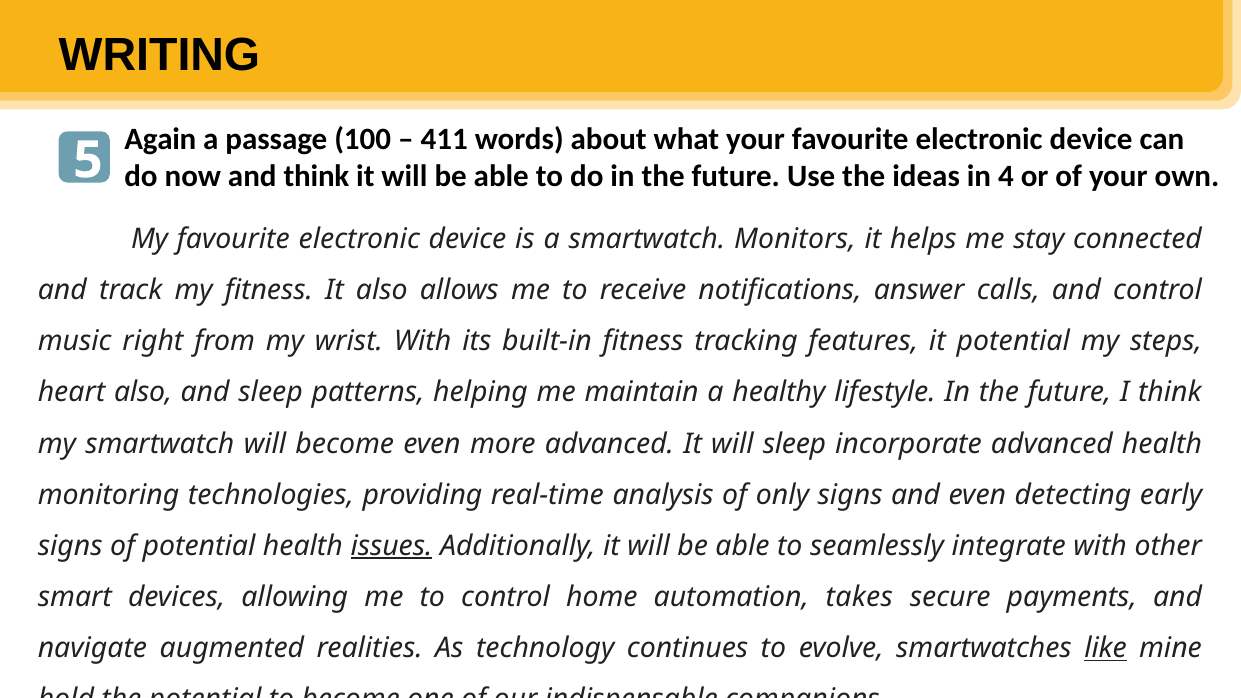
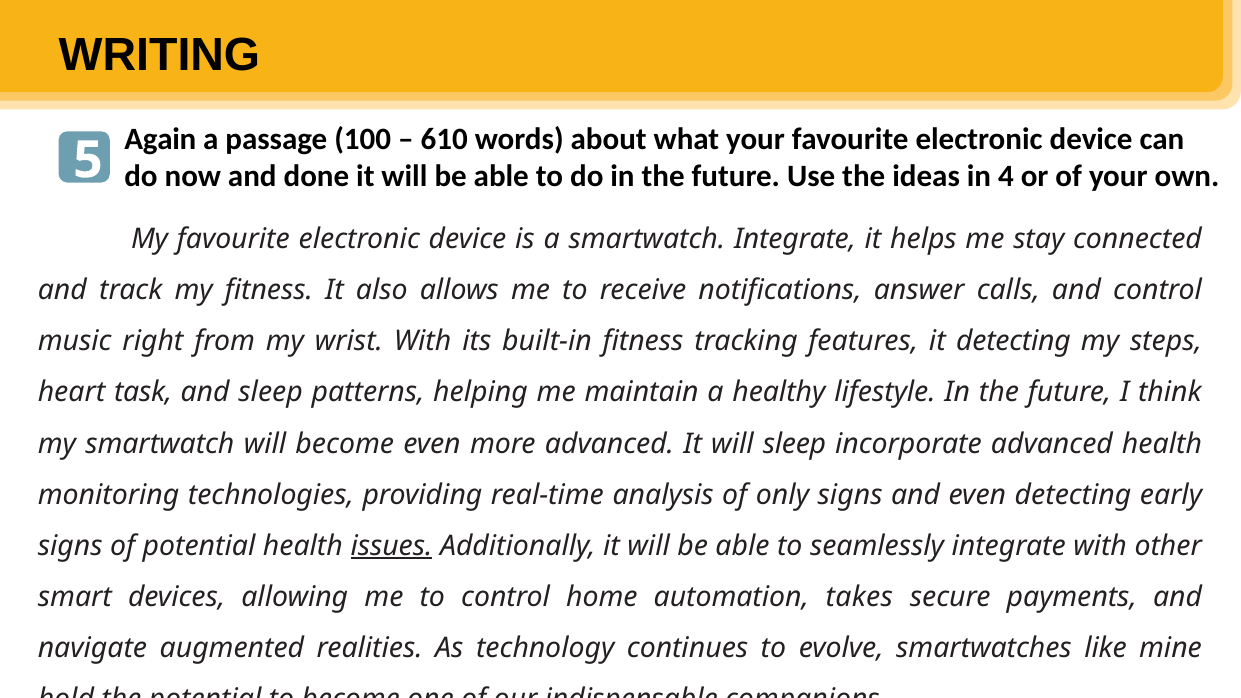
411: 411 -> 610
and think: think -> done
smartwatch Monitors: Monitors -> Integrate
it potential: potential -> detecting
heart also: also -> task
like underline: present -> none
